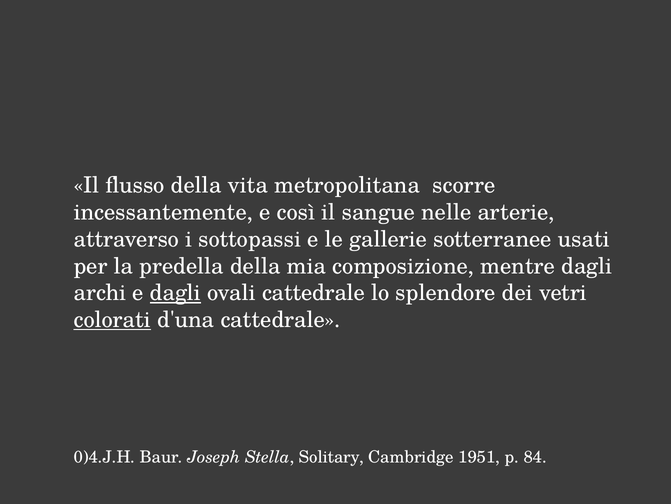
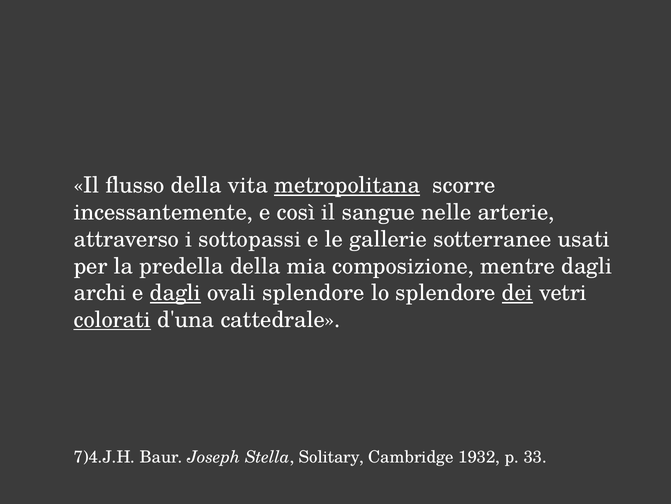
metropolitana underline: none -> present
ovali cattedrale: cattedrale -> splendore
dei underline: none -> present
0)4.J.H: 0)4.J.H -> 7)4.J.H
1951: 1951 -> 1932
84: 84 -> 33
